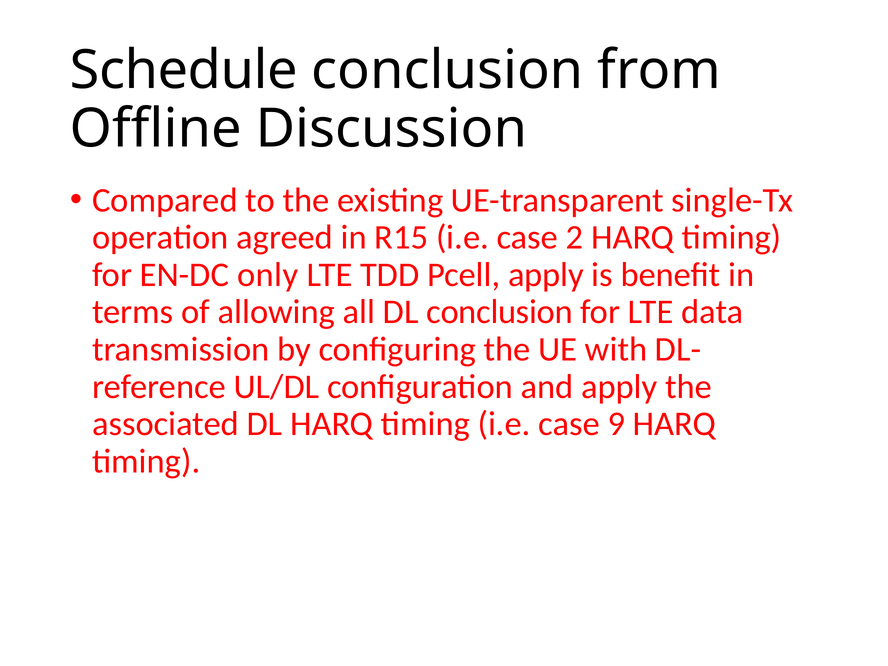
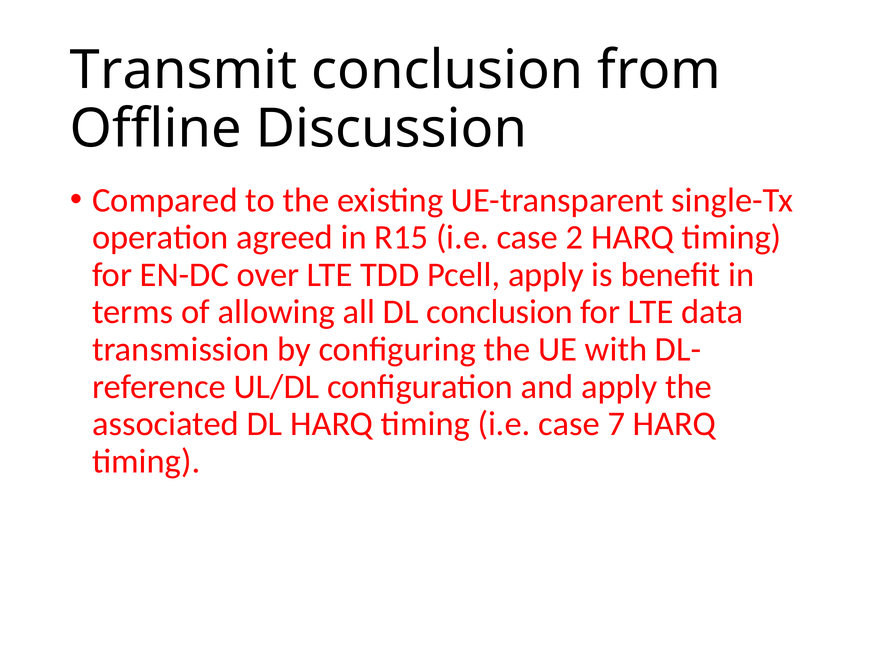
Schedule: Schedule -> Transmit
only: only -> over
9: 9 -> 7
